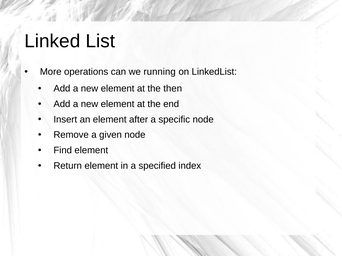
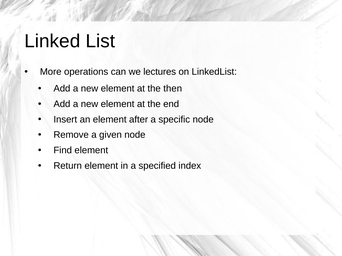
running: running -> lectures
